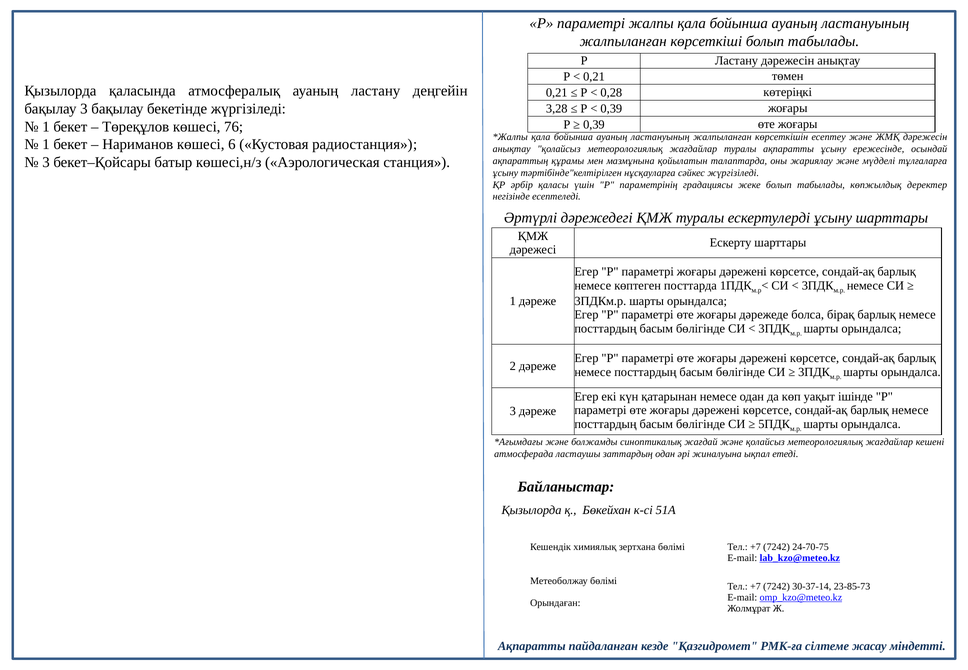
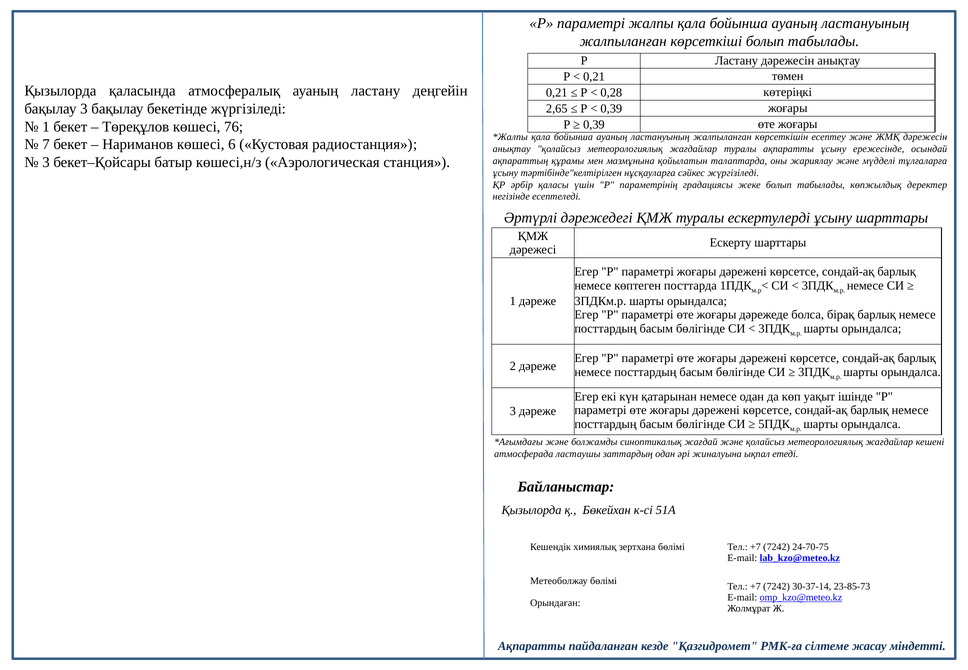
3,28: 3,28 -> 2,65
1 at (46, 145): 1 -> 7
